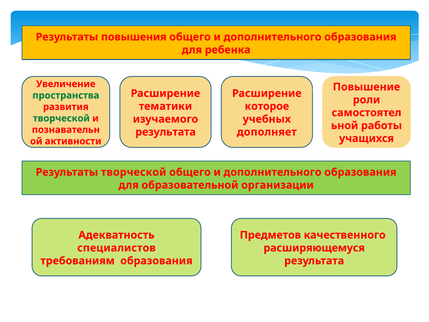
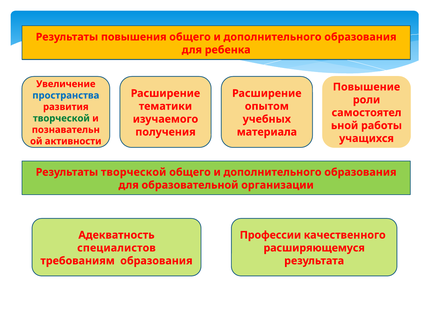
пространства colour: green -> blue
которое: которое -> опытом
результата at (166, 132): результата -> получения
дополняет: дополняет -> материала
Предметов: Предметов -> Профессии
